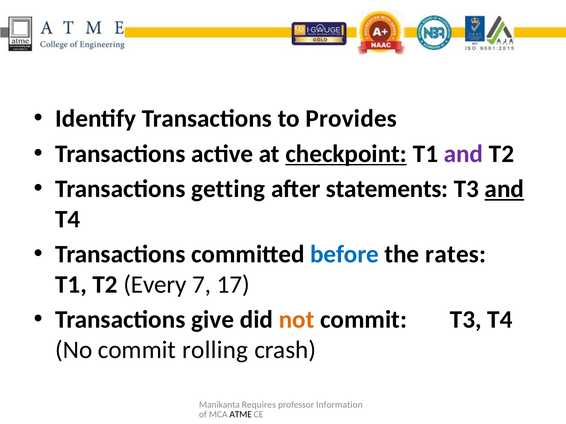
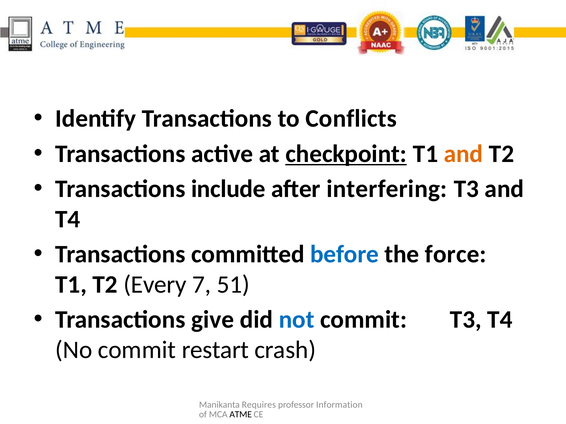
Provides: Provides -> Conflicts
and at (463, 154) colour: purple -> orange
getting: getting -> include
statements: statements -> interfering
and at (504, 189) underline: present -> none
rates: rates -> force
17: 17 -> 51
not colour: orange -> blue
rolling: rolling -> restart
